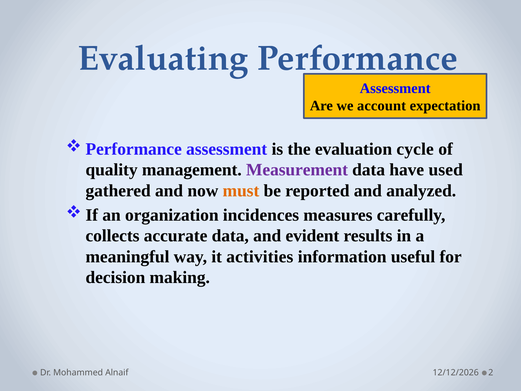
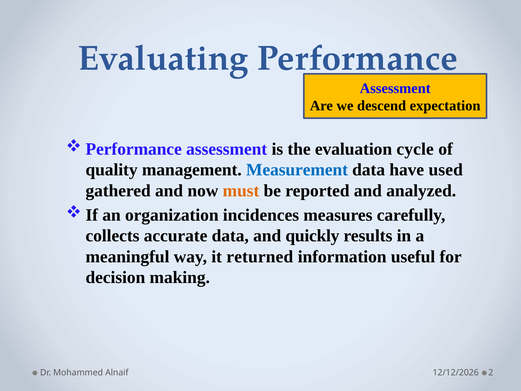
account: account -> descend
Measurement colour: purple -> blue
evident: evident -> quickly
activities: activities -> returned
